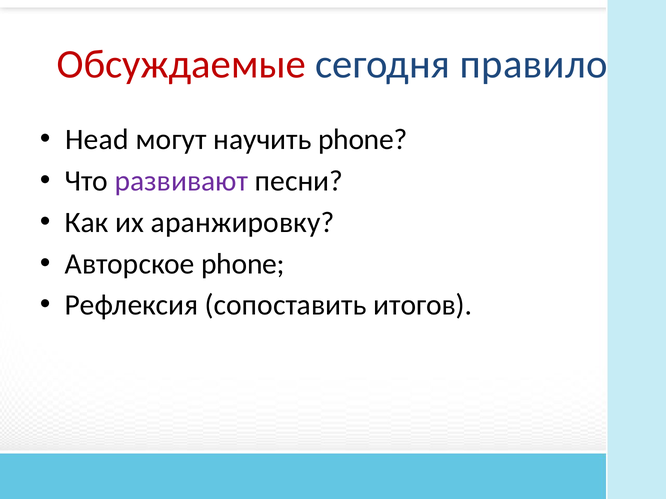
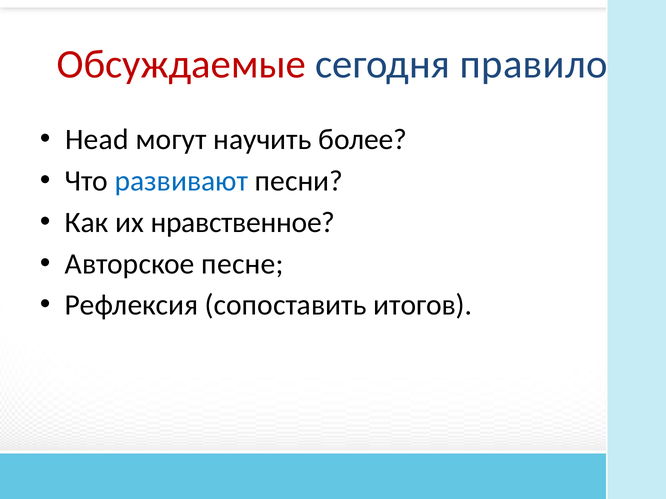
научить phone: phone -> более
развивают colour: purple -> blue
аранжировку: аранжировку -> нравственное
Авторское phone: phone -> песне
